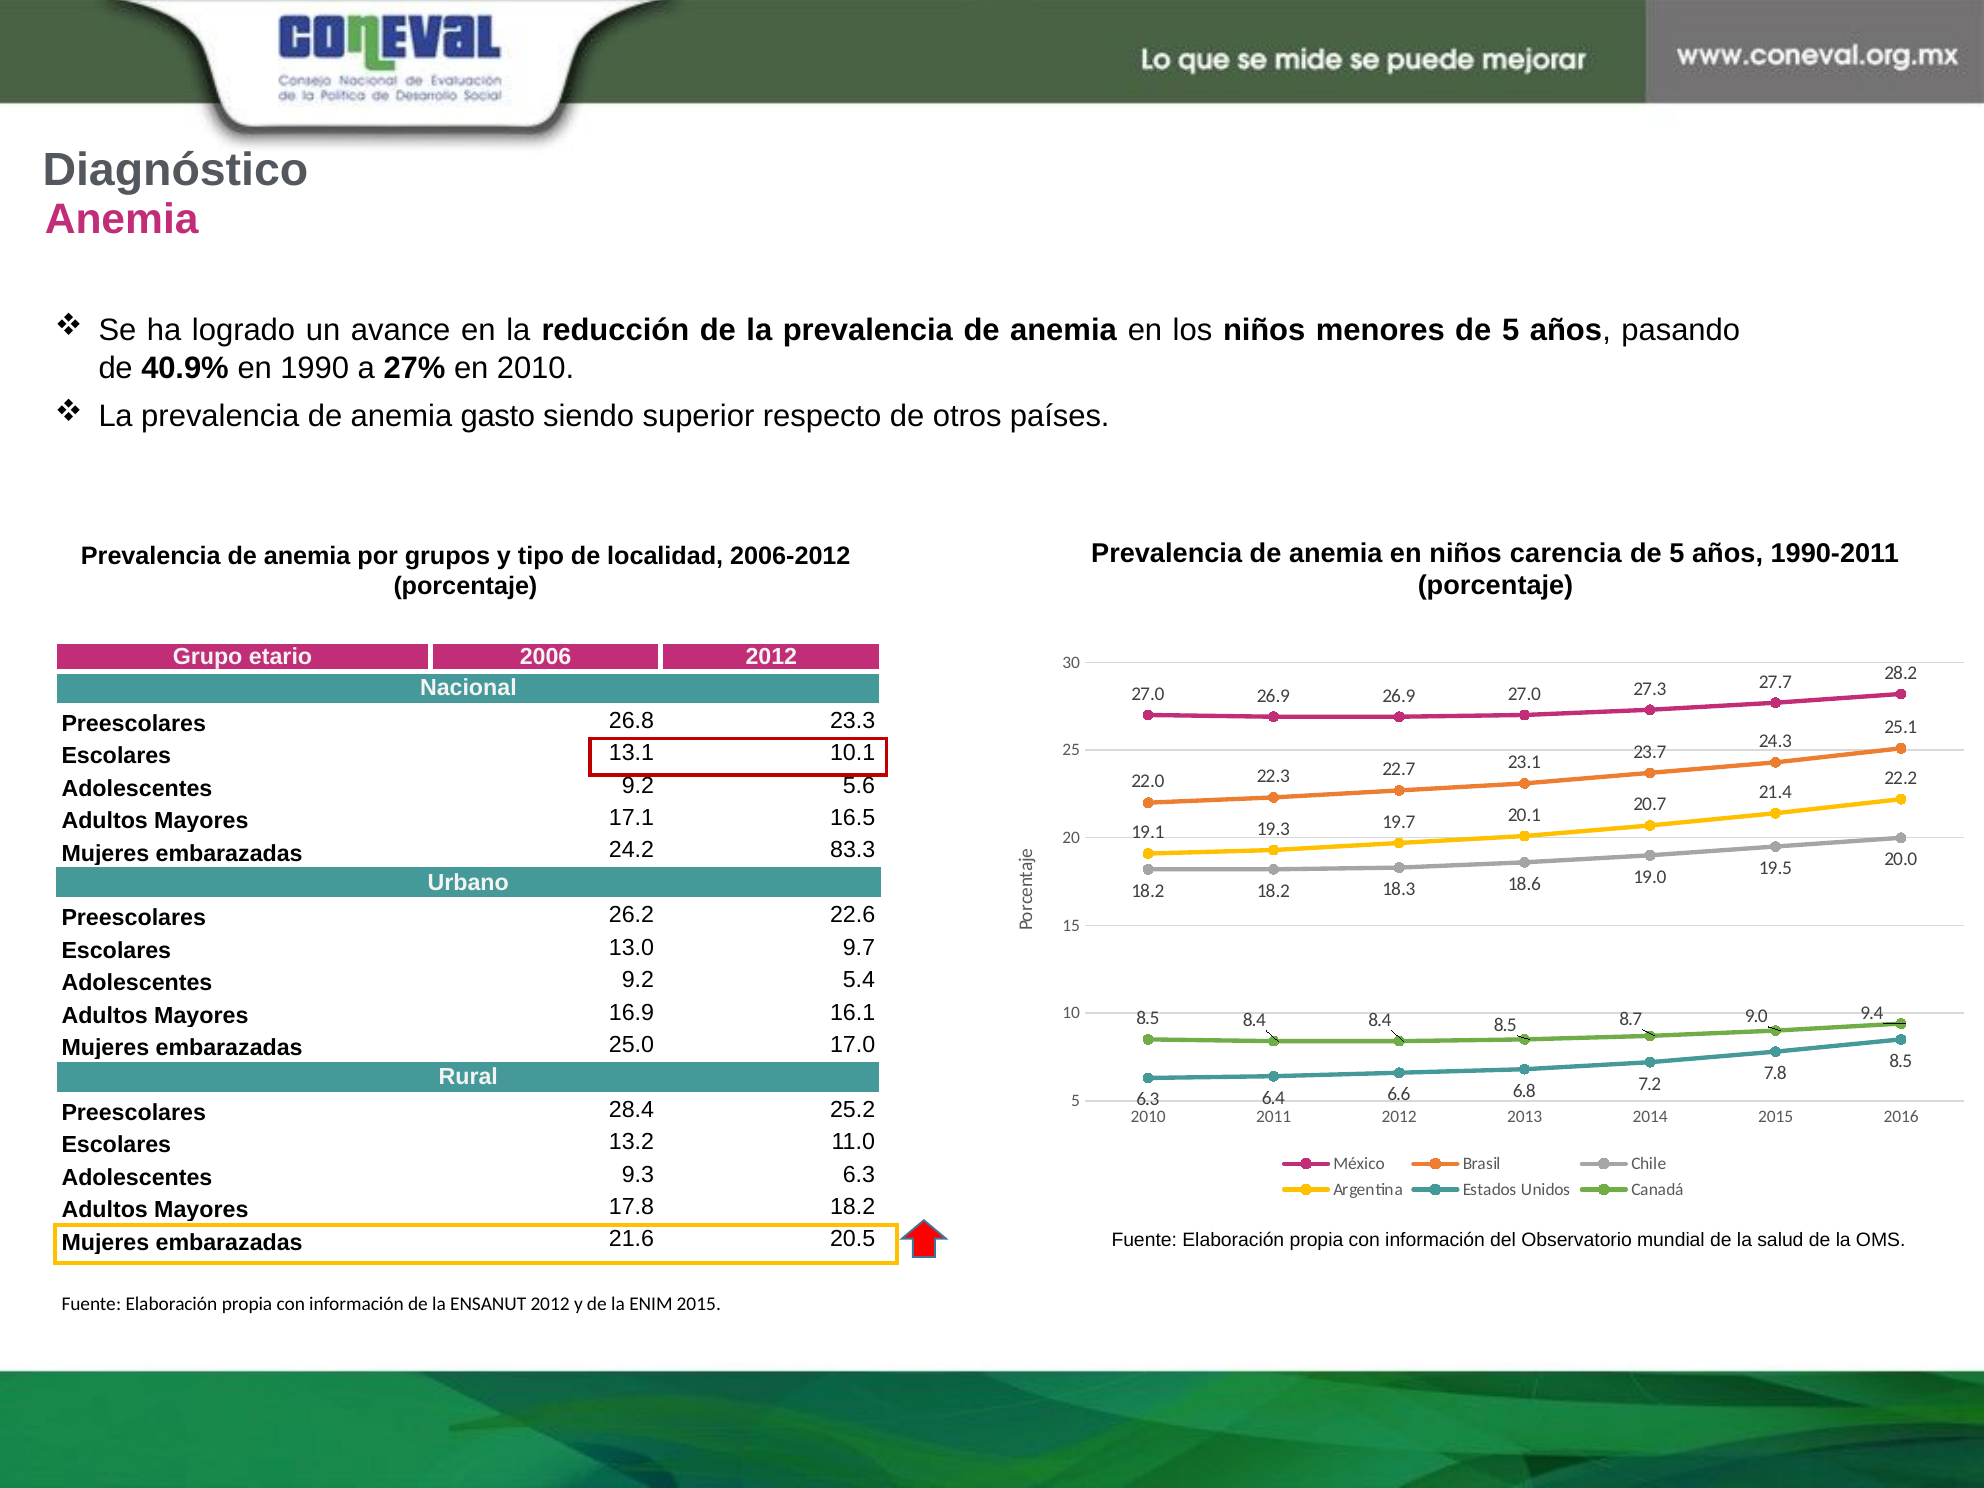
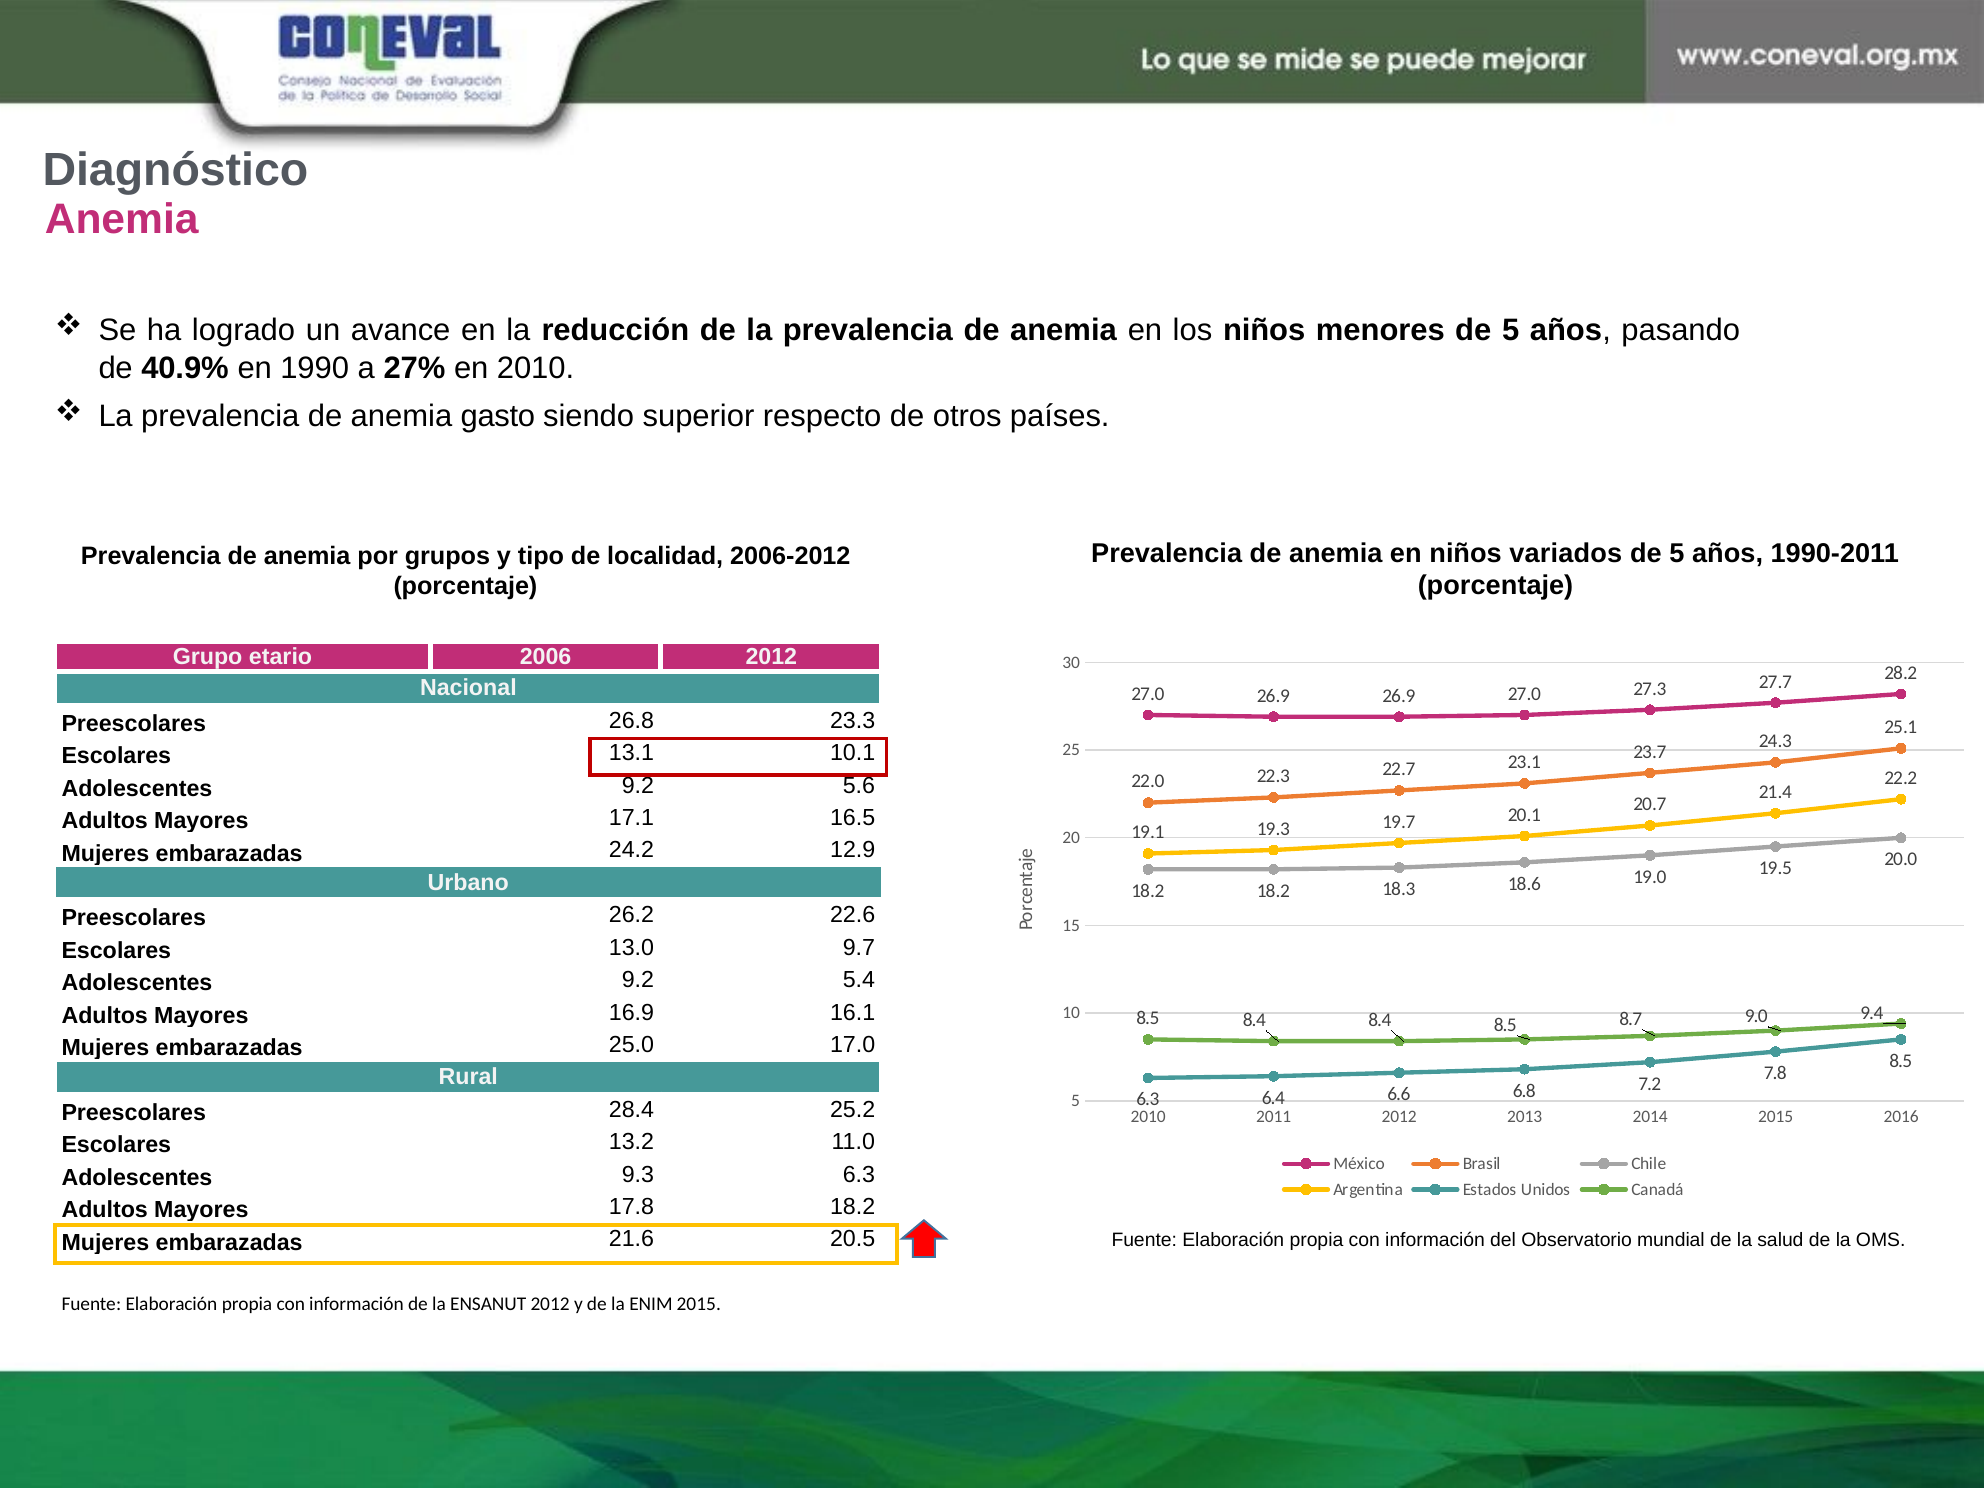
carencia: carencia -> variados
83.3: 83.3 -> 12.9
